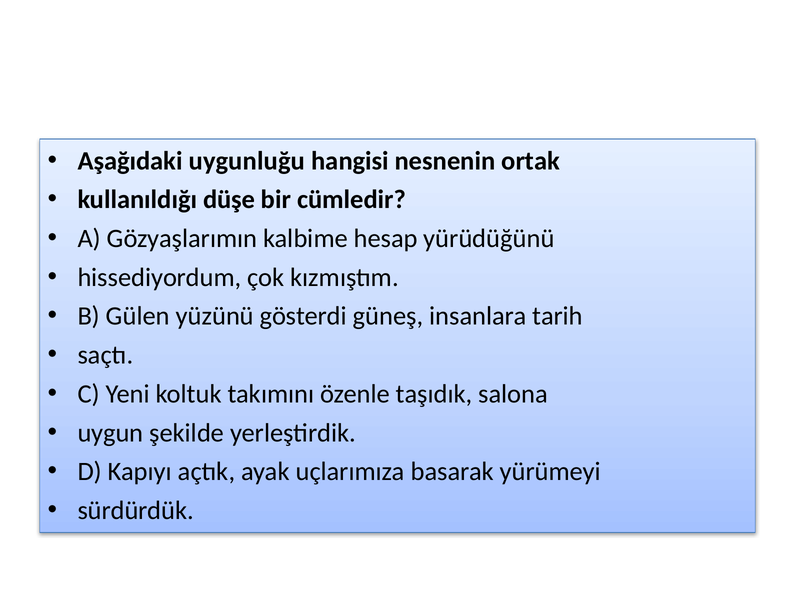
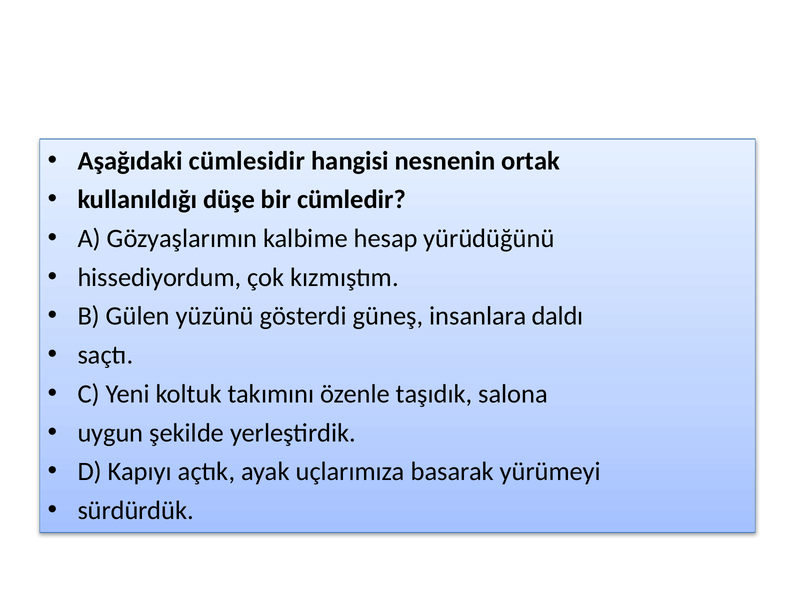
uygunluğu: uygunluğu -> cümlesidir
tarih: tarih -> daldı
